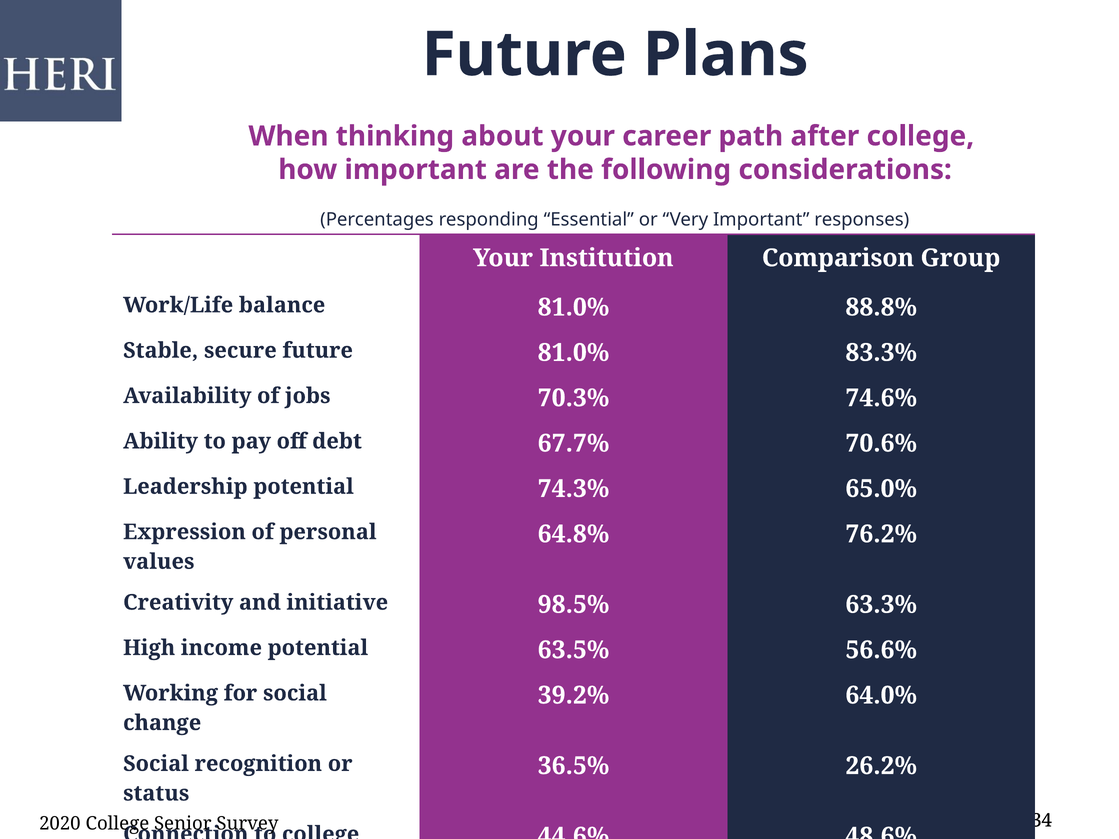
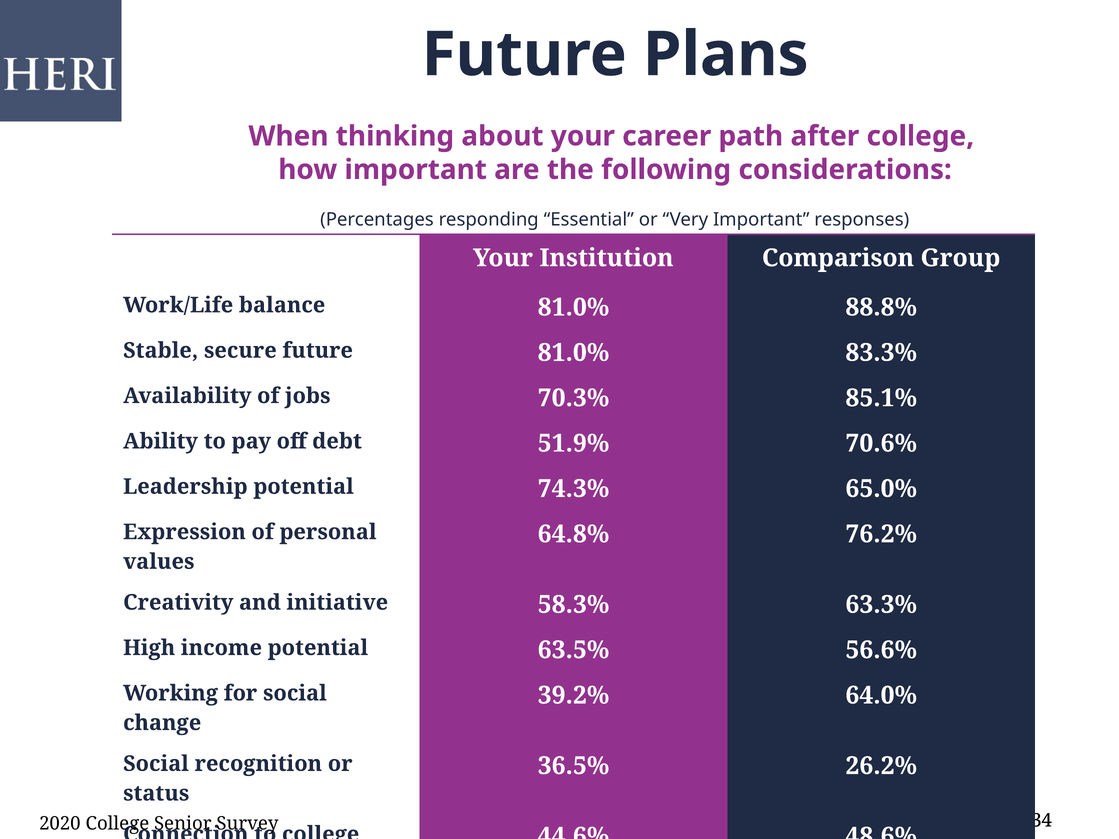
74.6%: 74.6% -> 85.1%
67.7%: 67.7% -> 51.9%
98.5%: 98.5% -> 58.3%
